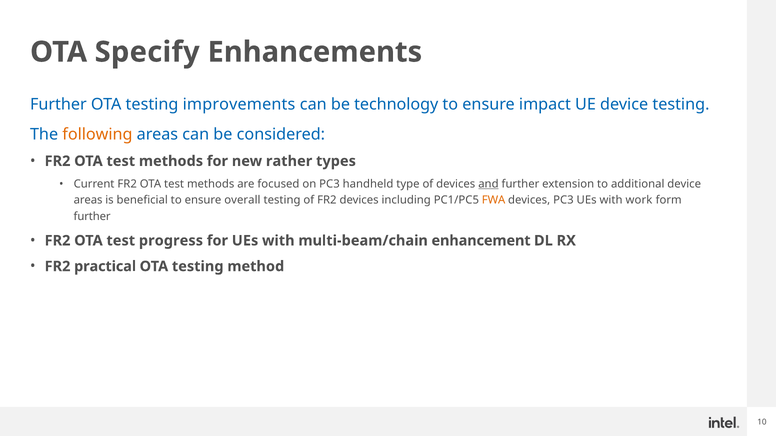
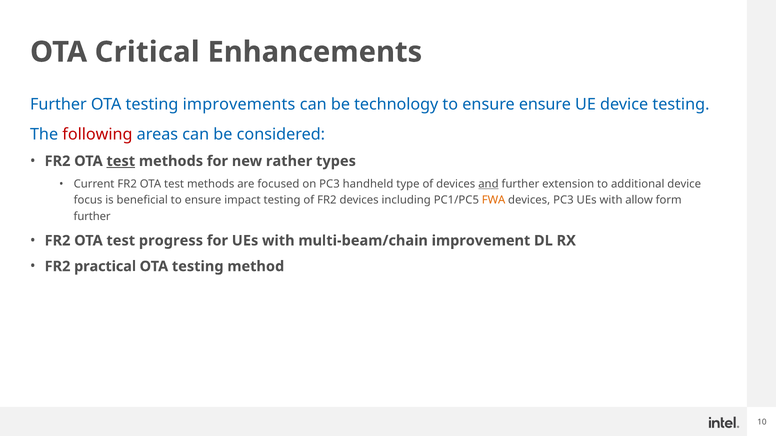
Specify: Specify -> Critical
ensure impact: impact -> ensure
following colour: orange -> red
test at (121, 161) underline: none -> present
areas at (88, 200): areas -> focus
overall: overall -> impact
work: work -> allow
enhancement: enhancement -> improvement
